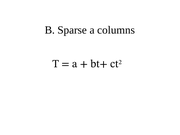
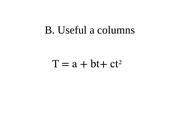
Sparse: Sparse -> Useful
